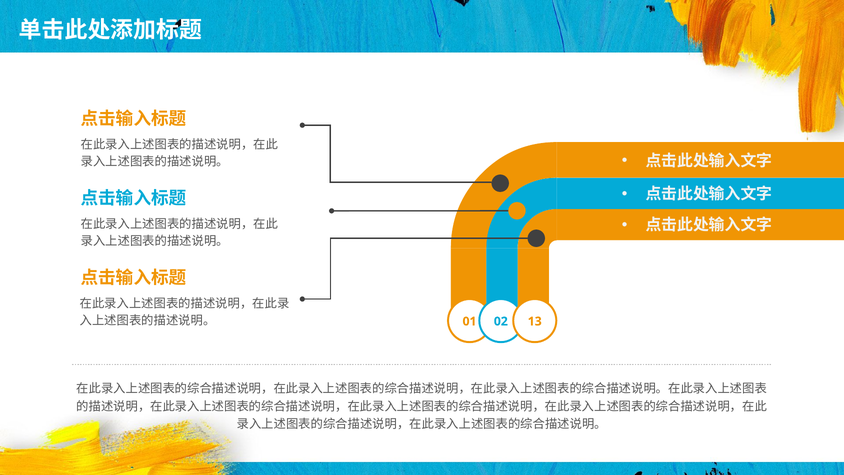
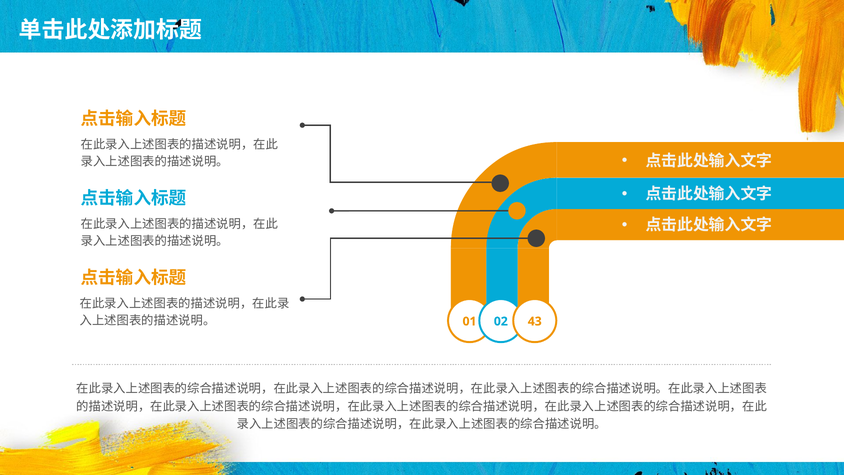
13: 13 -> 43
